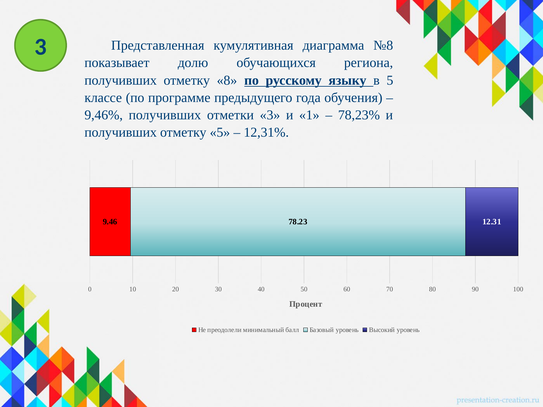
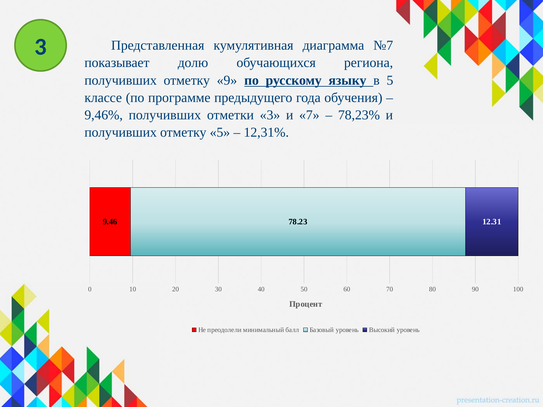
№8: №8 -> №7
8: 8 -> 9
1: 1 -> 7
